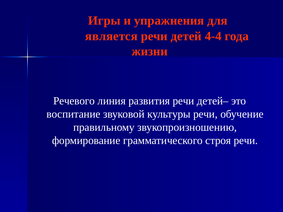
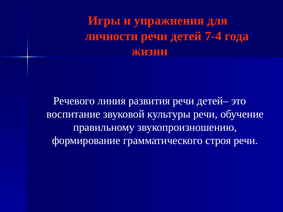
является: является -> личности
4-4: 4-4 -> 7-4
